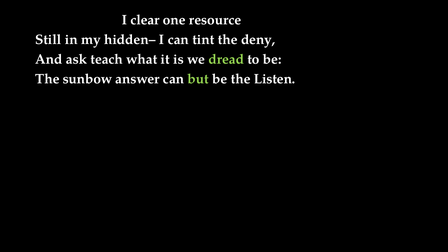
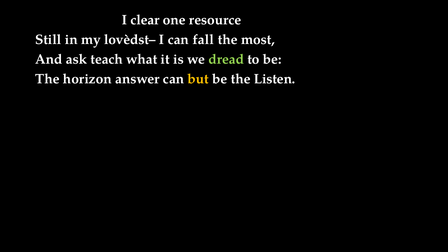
hidden–: hidden– -> lovèdst–
tint: tint -> fall
deny: deny -> most
sunbow: sunbow -> horizon
but colour: light green -> yellow
